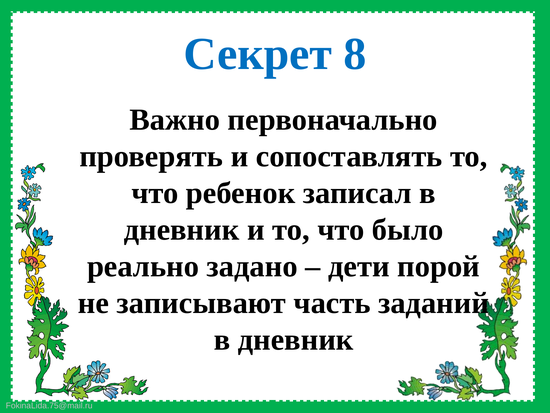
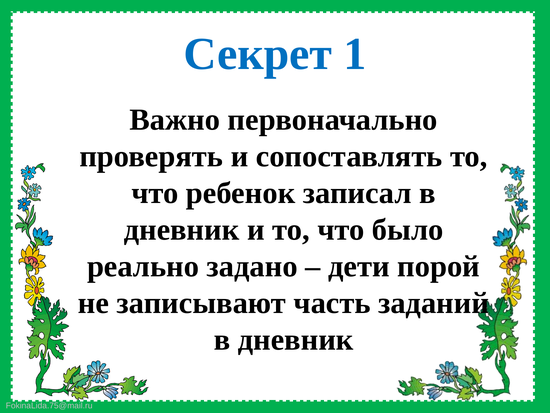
8: 8 -> 1
